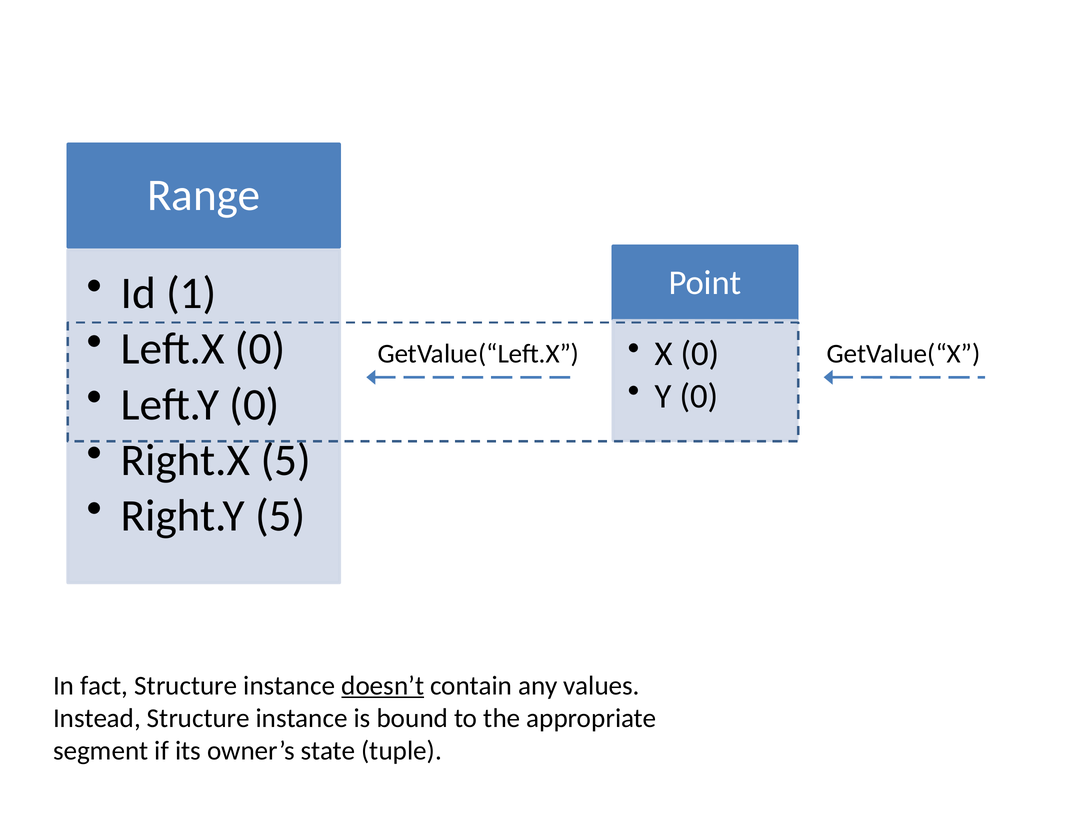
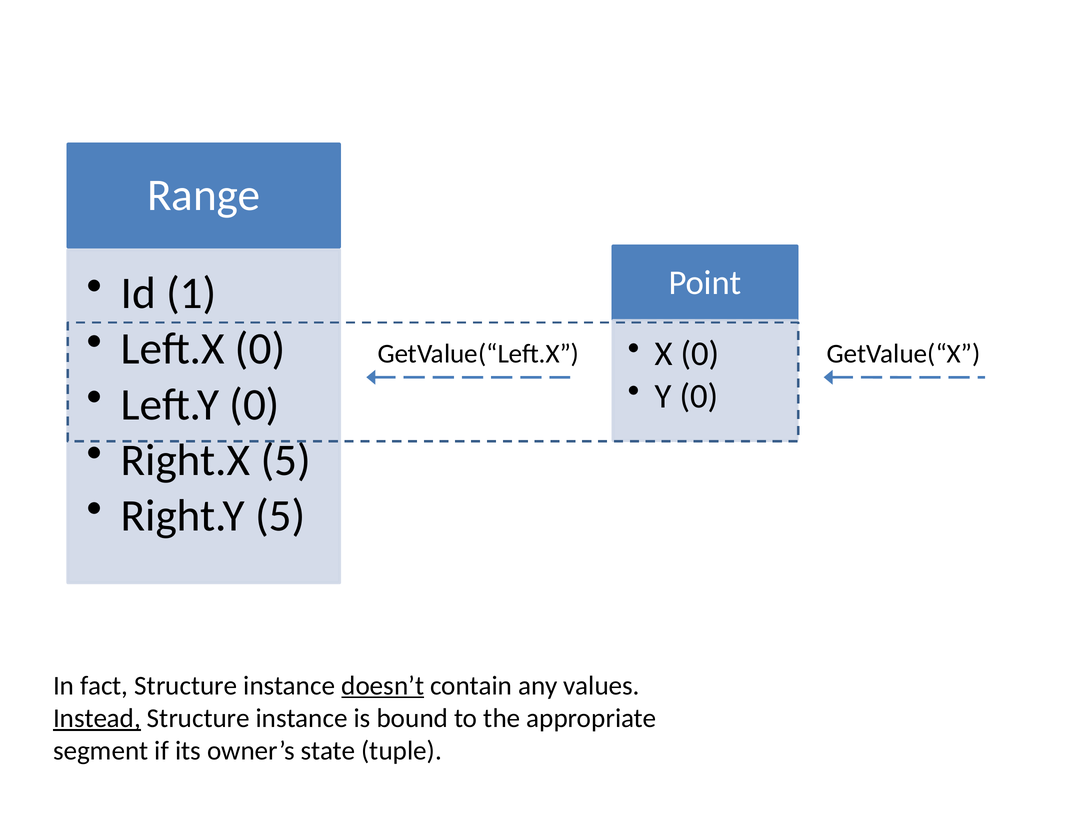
Instead underline: none -> present
